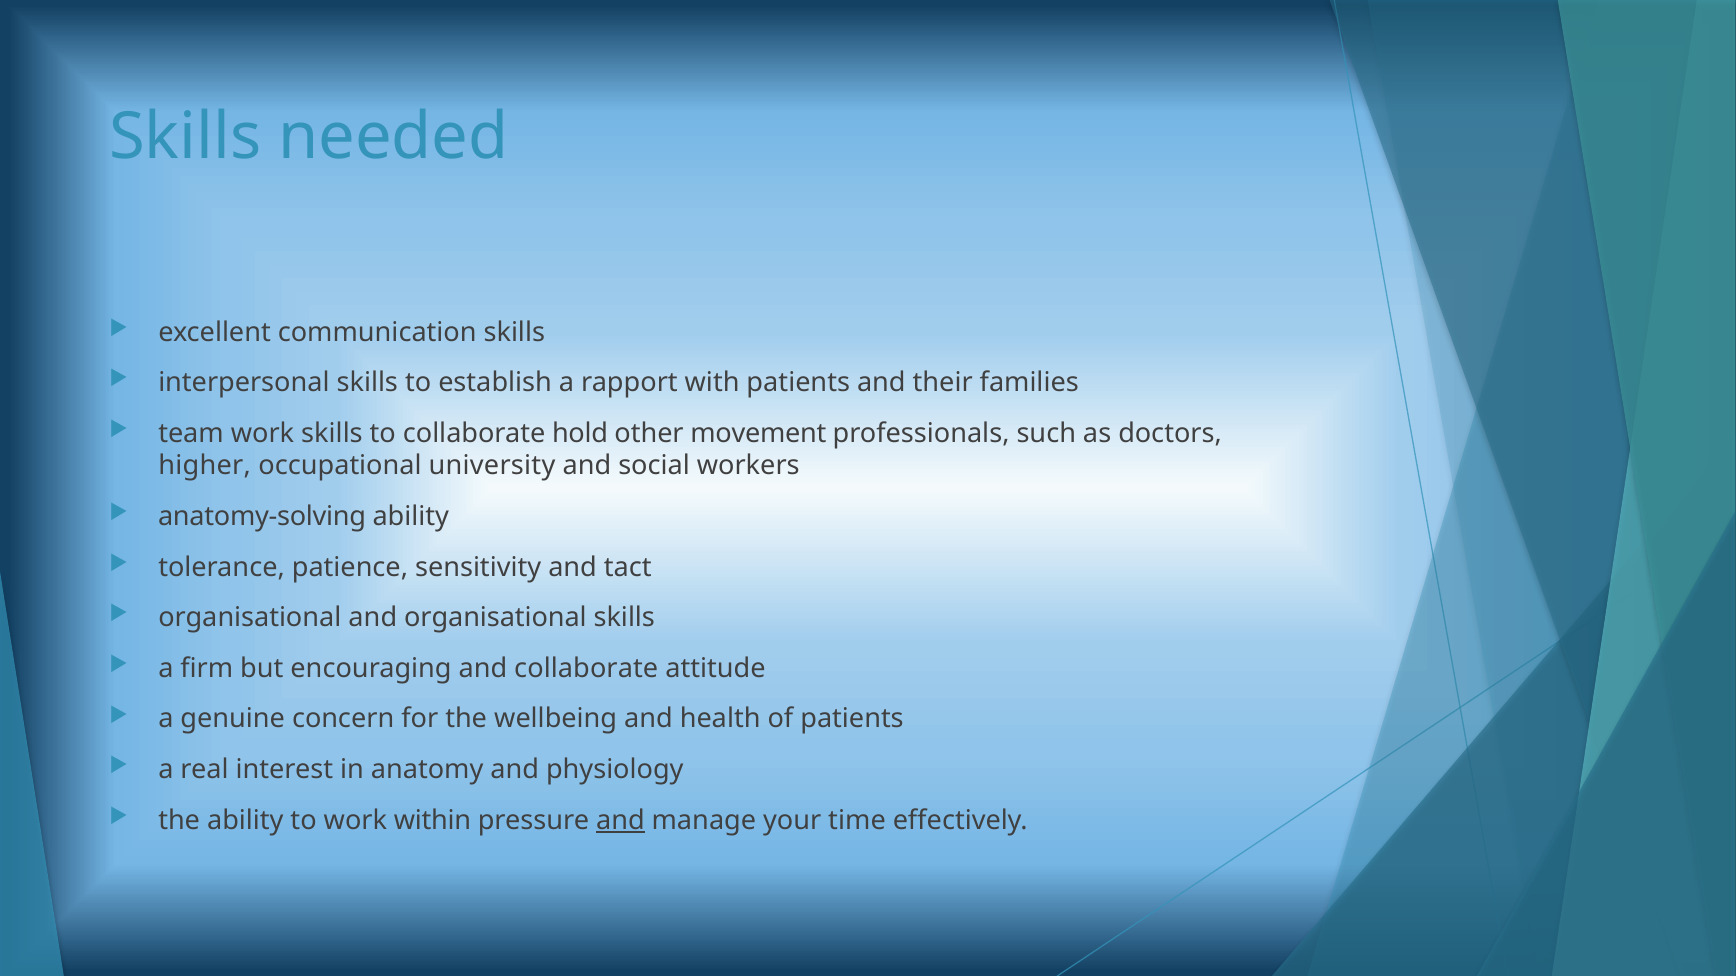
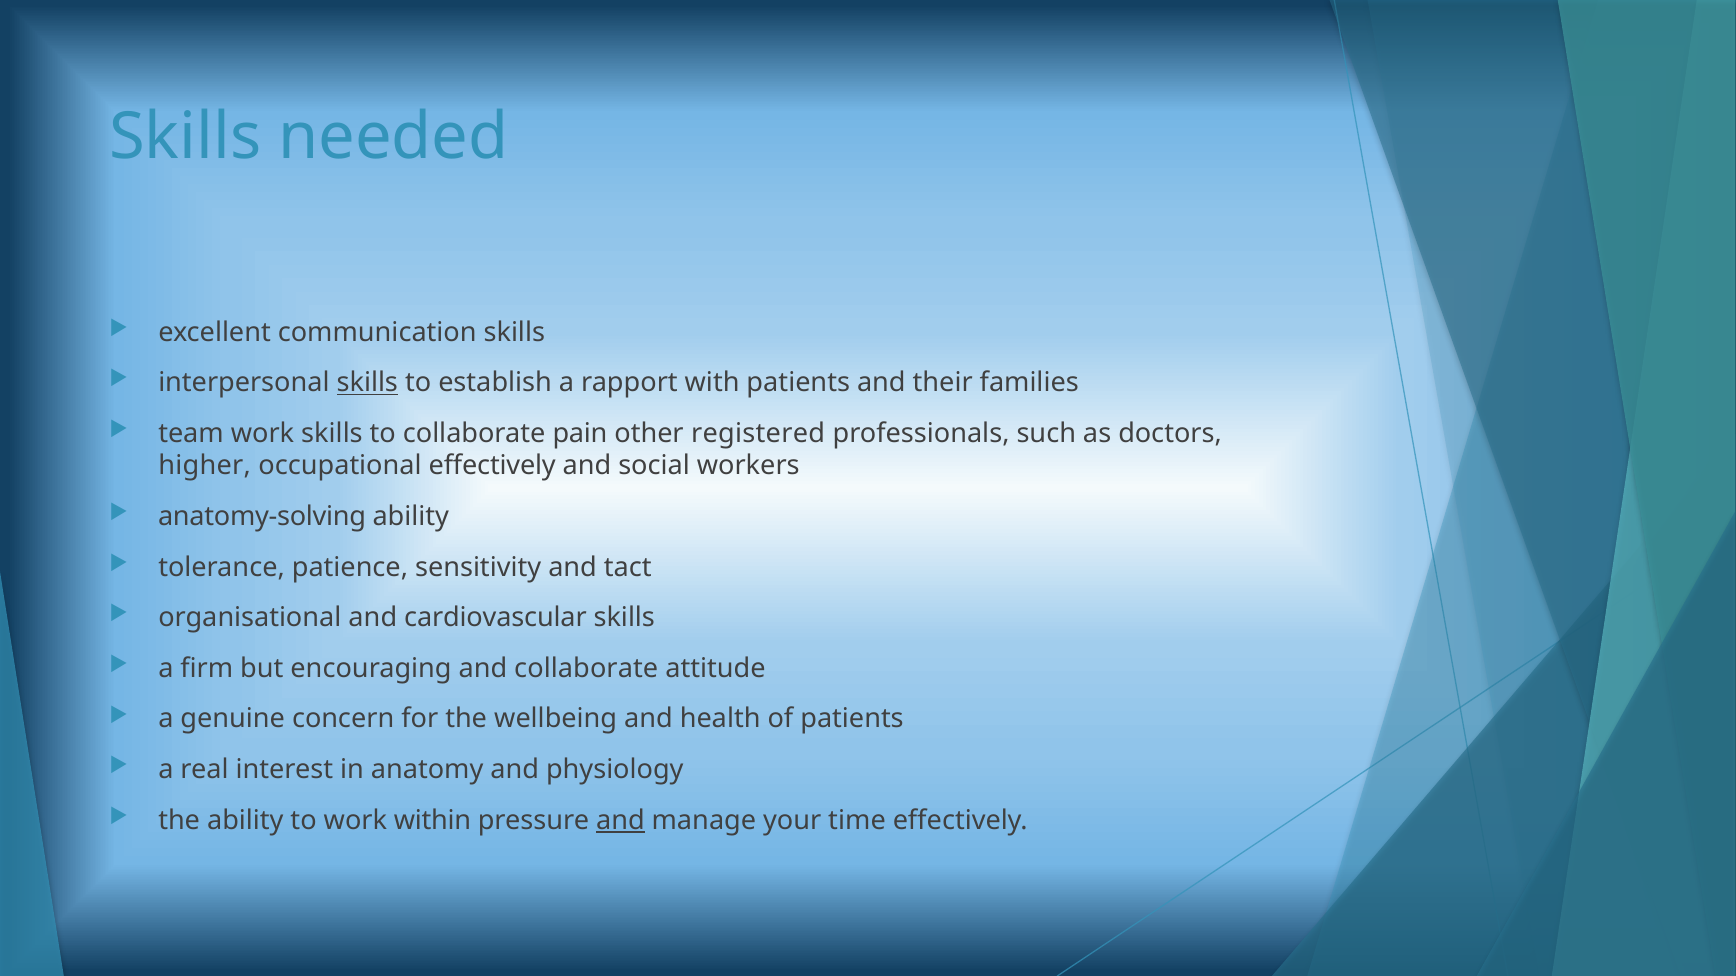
skills at (367, 383) underline: none -> present
hold: hold -> pain
movement: movement -> registered
occupational university: university -> effectively
and organisational: organisational -> cardiovascular
